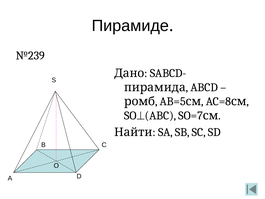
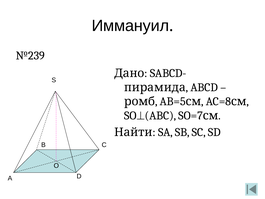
Пирамиде: Пирамиде -> Иммануил
